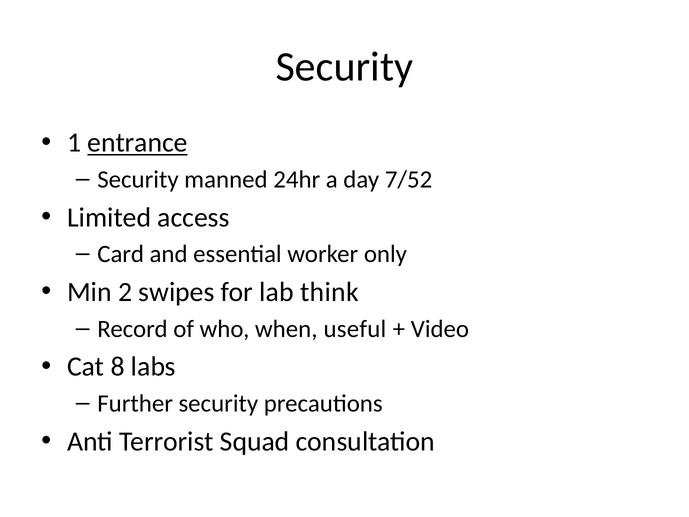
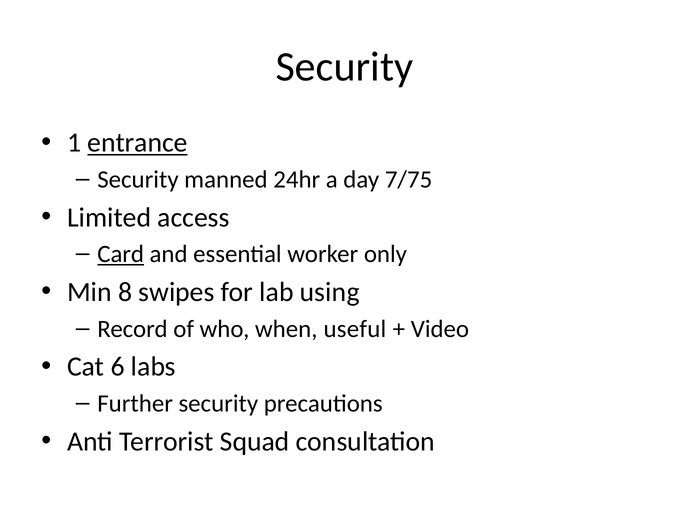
7/52: 7/52 -> 7/75
Card underline: none -> present
2: 2 -> 8
think: think -> using
8: 8 -> 6
